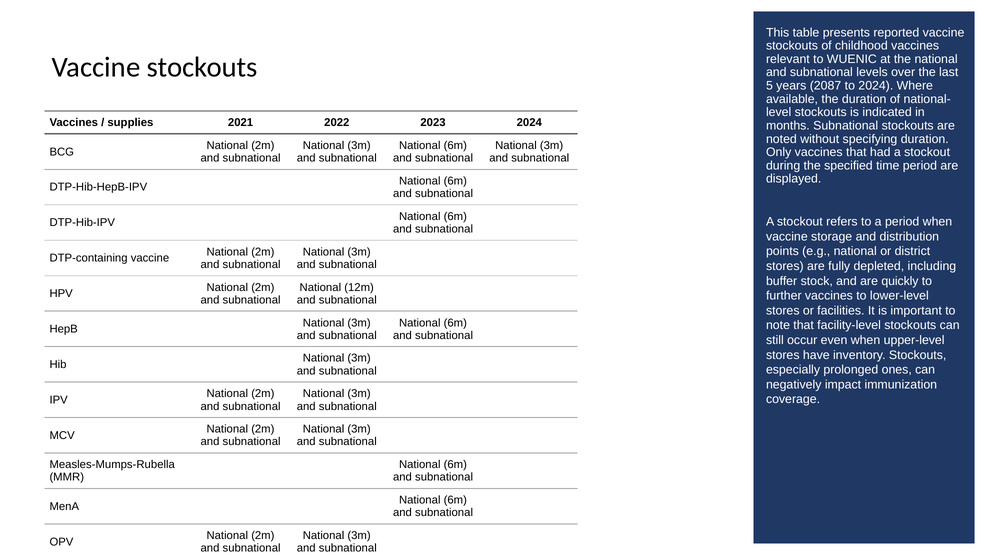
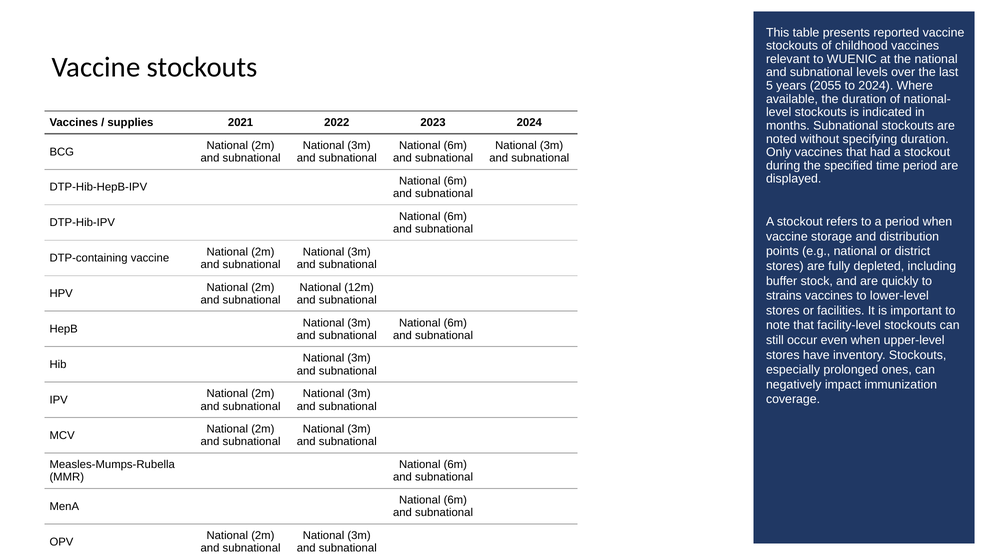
2087: 2087 -> 2055
further: further -> strains
